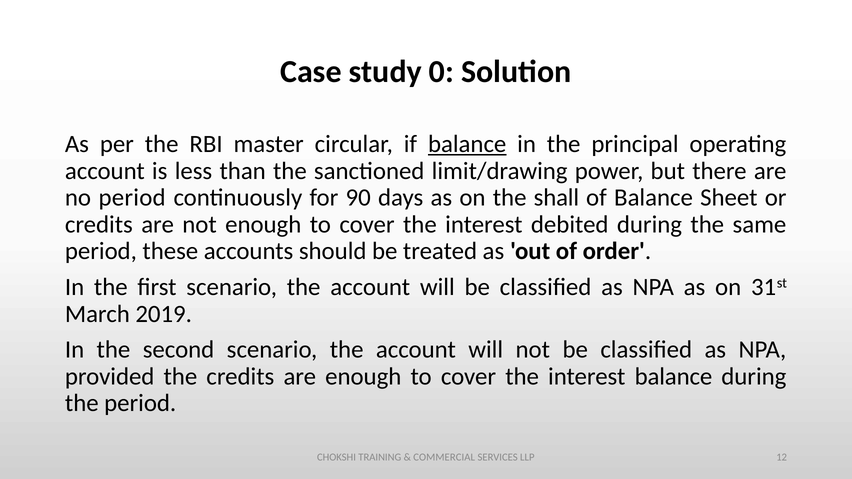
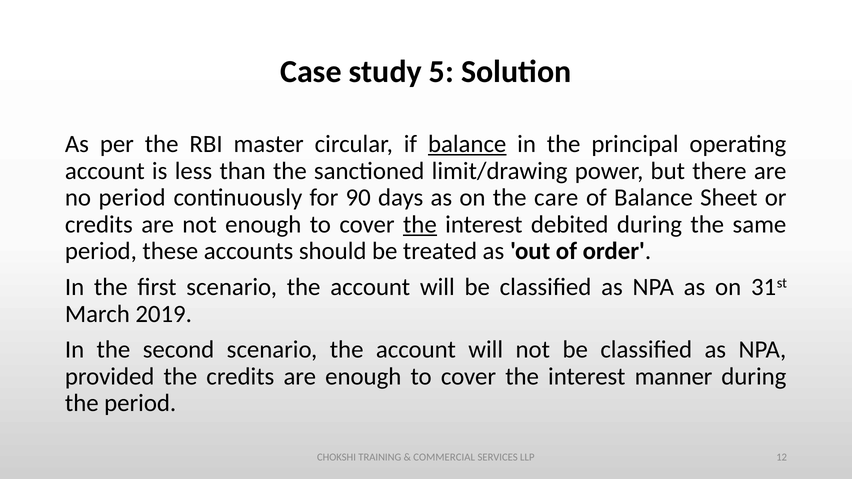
0: 0 -> 5
shall: shall -> care
the at (420, 225) underline: none -> present
interest balance: balance -> manner
